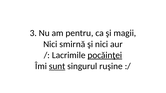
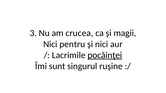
pentru: pentru -> crucea
smirnă: smirnă -> pentru
sunt underline: present -> none
